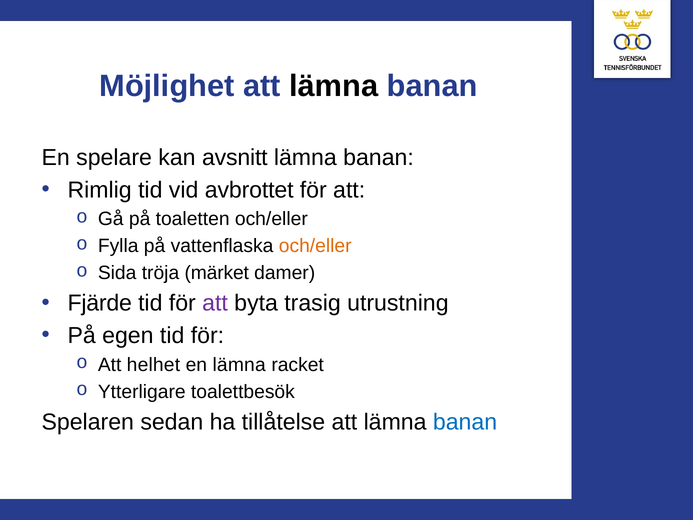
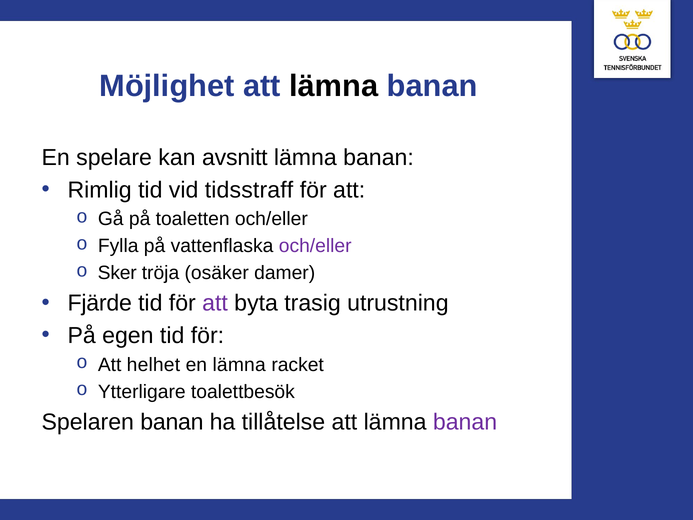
avbrottet: avbrottet -> tidsstraff
och/eller at (315, 246) colour: orange -> purple
Sida: Sida -> Sker
märket: märket -> osäker
Spelaren sedan: sedan -> banan
banan at (465, 422) colour: blue -> purple
